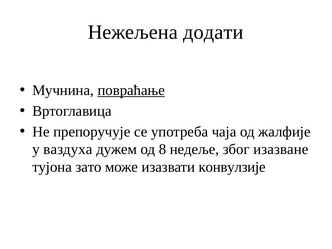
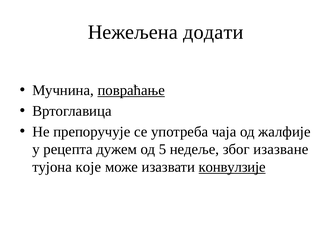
ваздуха: ваздуха -> рецепта
8: 8 -> 5
зато: зато -> које
конвулзије underline: none -> present
